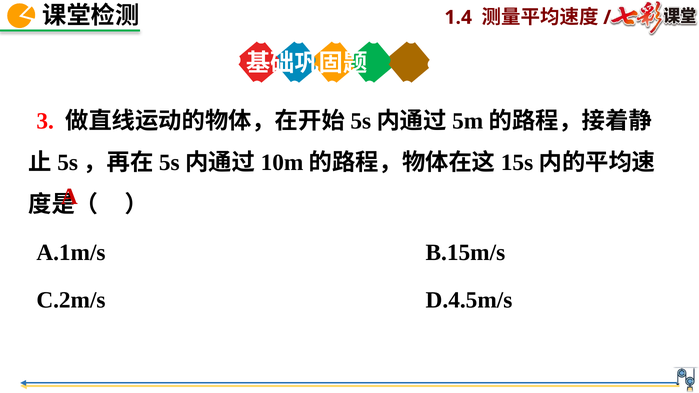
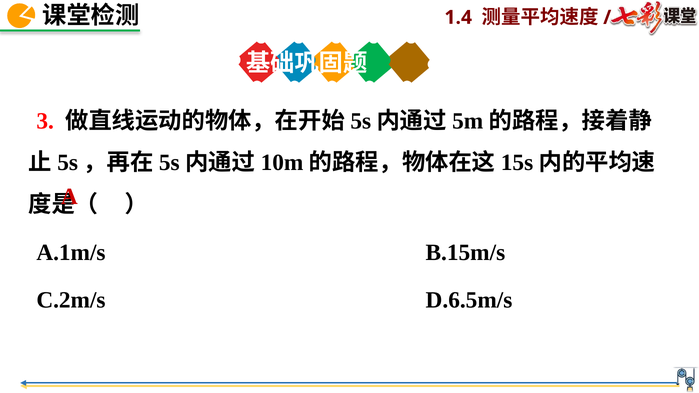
D.4.5m/s: D.4.5m/s -> D.6.5m/s
